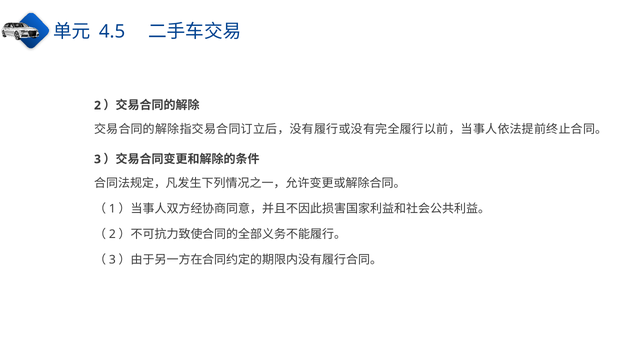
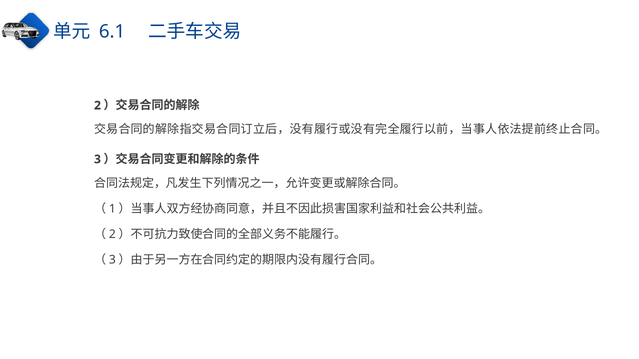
4.5: 4.5 -> 6.1
